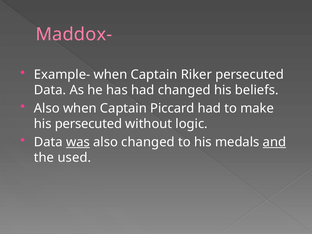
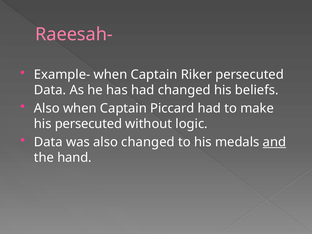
Maddox-: Maddox- -> Raeesah-
was underline: present -> none
used: used -> hand
